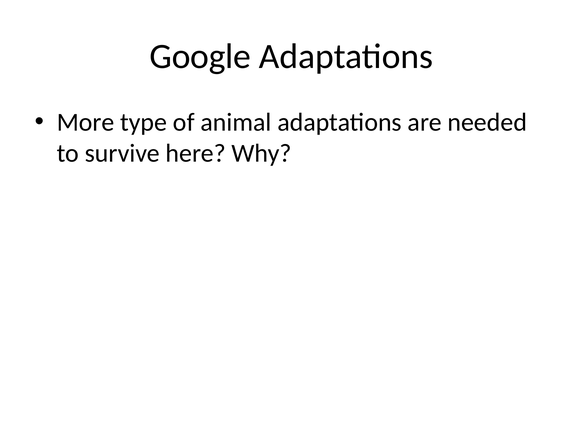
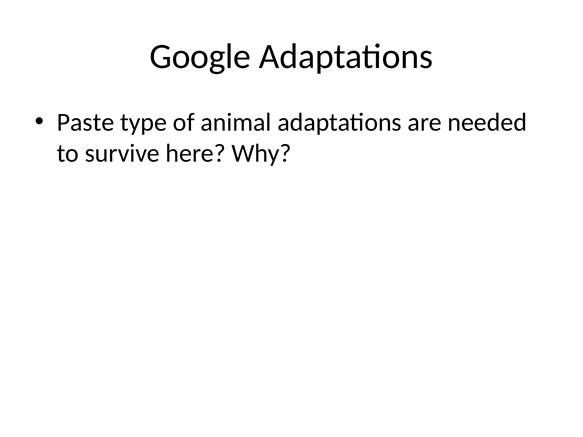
More: More -> Paste
